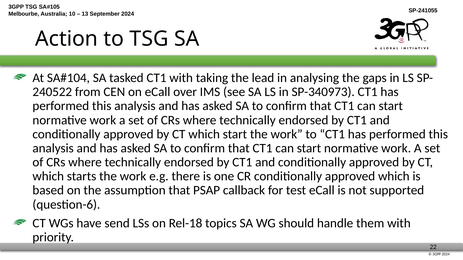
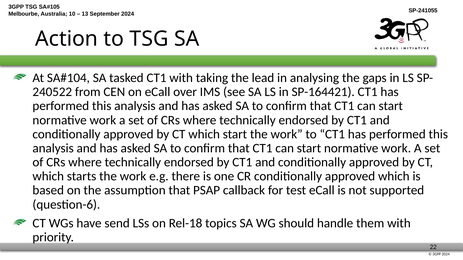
SP-340973: SP-340973 -> SP-164421
